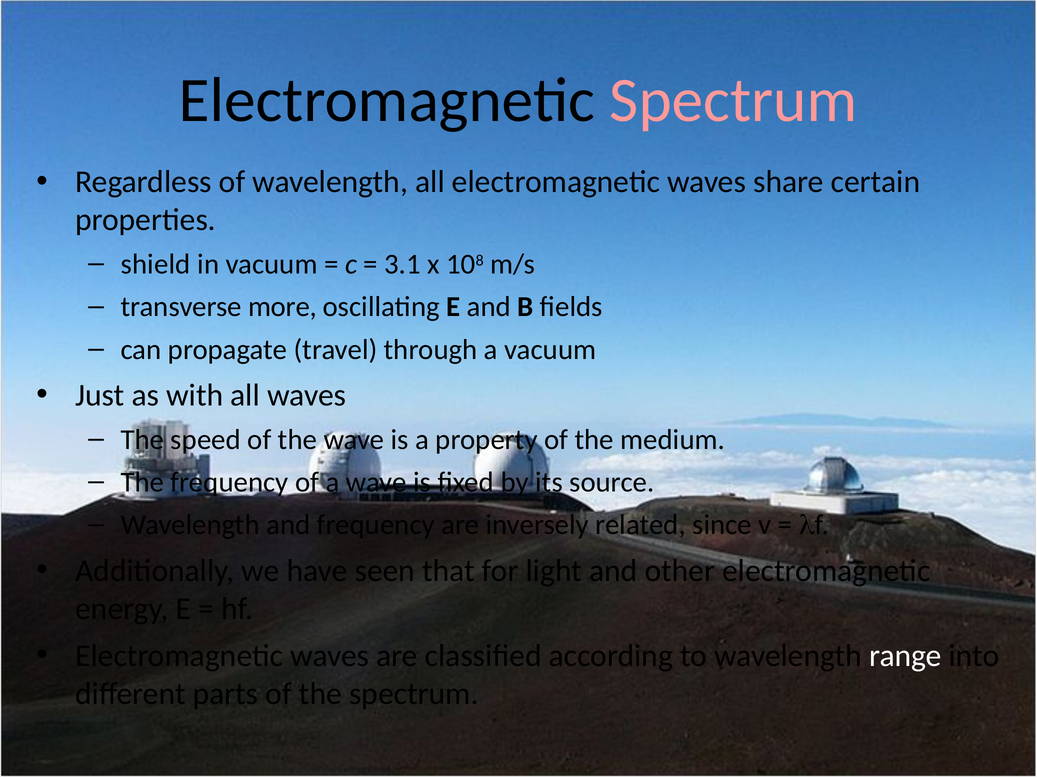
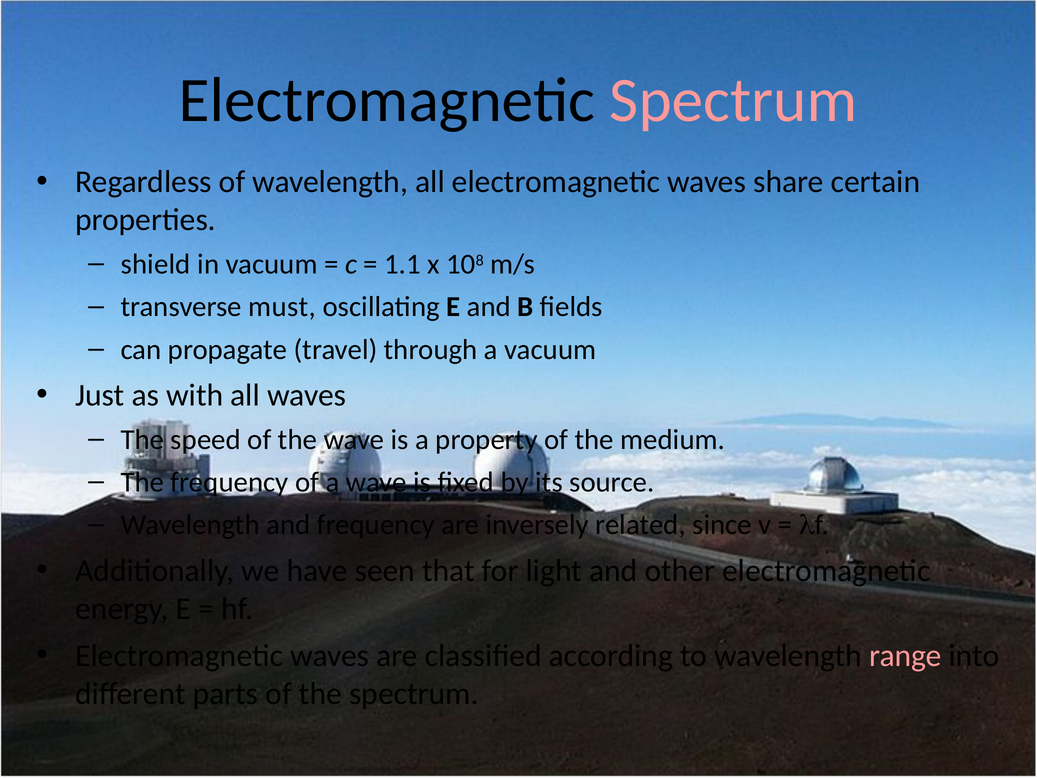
3.1: 3.1 -> 1.1
more: more -> must
range colour: white -> pink
